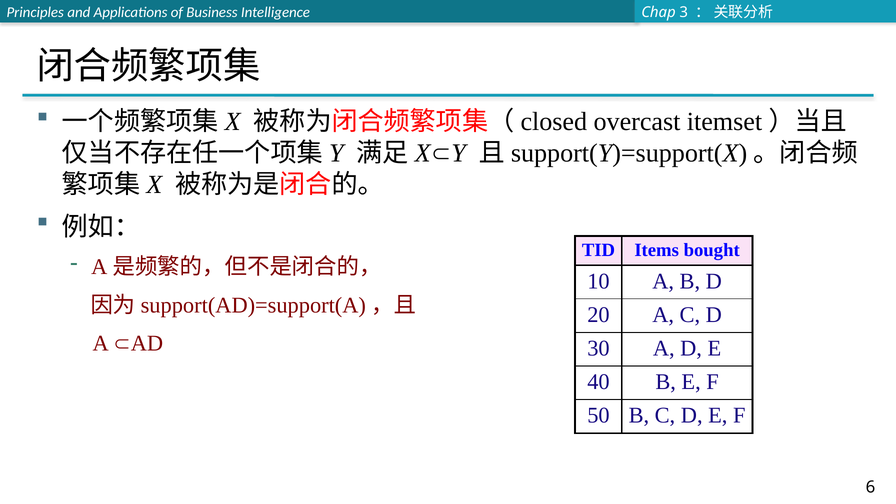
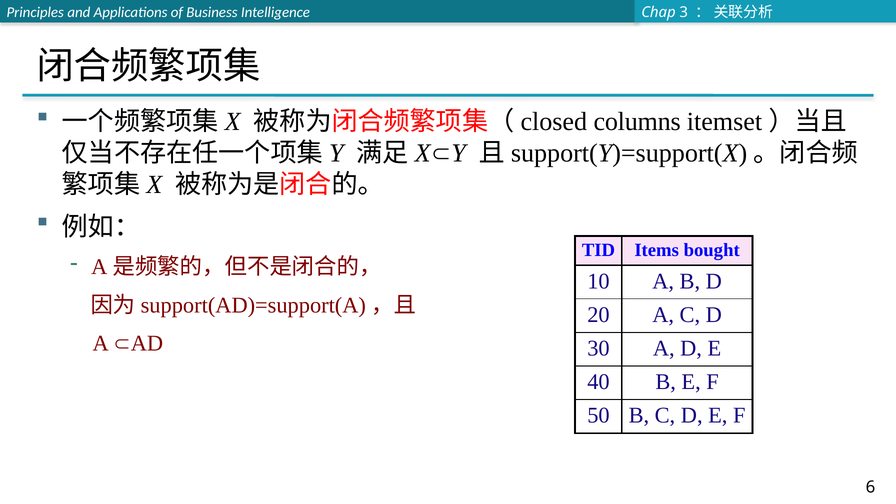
overcast: overcast -> columns
